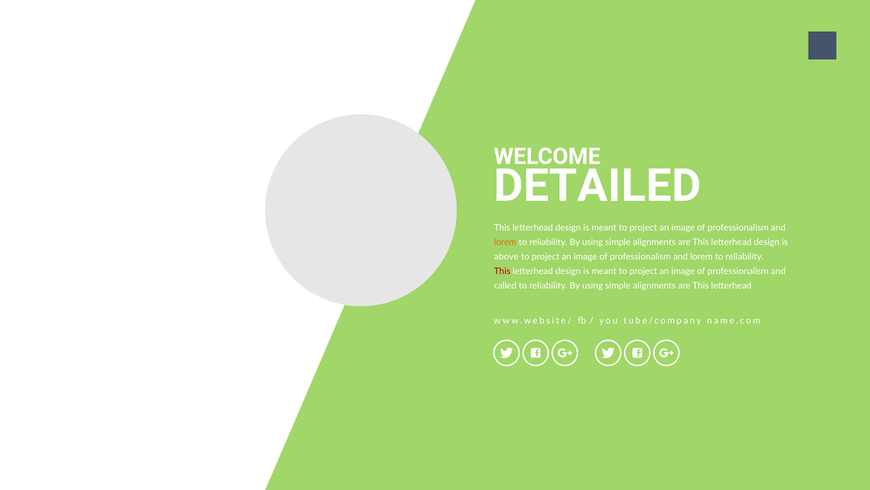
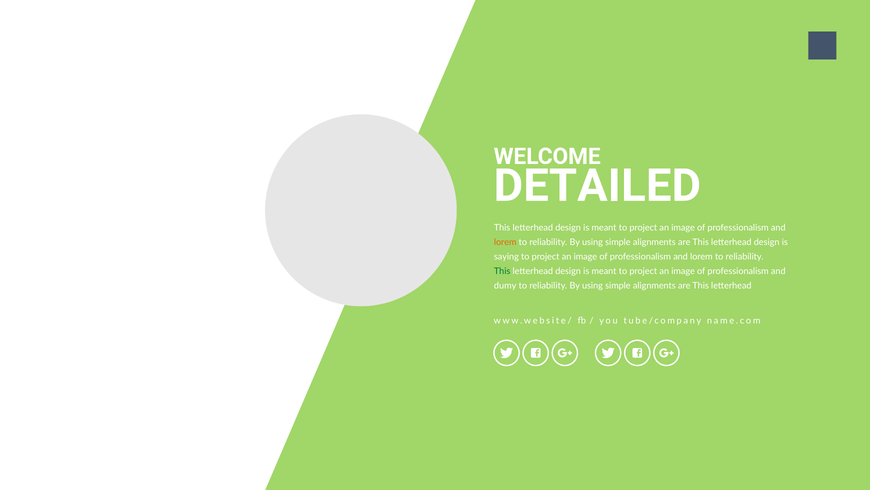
above: above -> saying
This at (502, 271) colour: red -> green
called: called -> dumy
